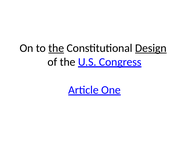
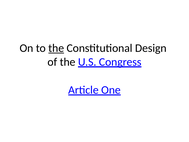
Design underline: present -> none
